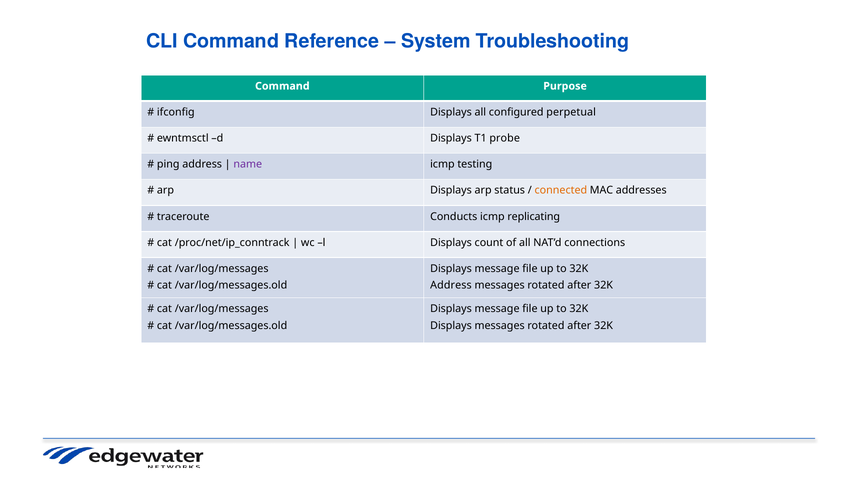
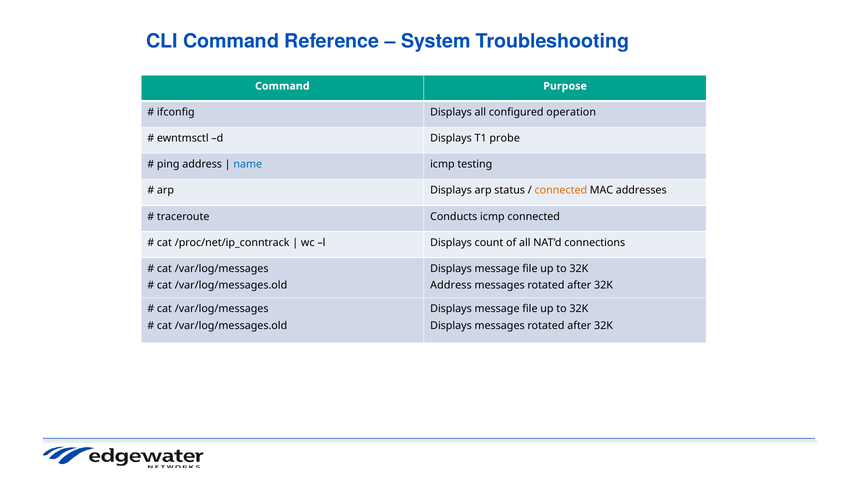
perpetual: perpetual -> operation
name colour: purple -> blue
icmp replicating: replicating -> connected
